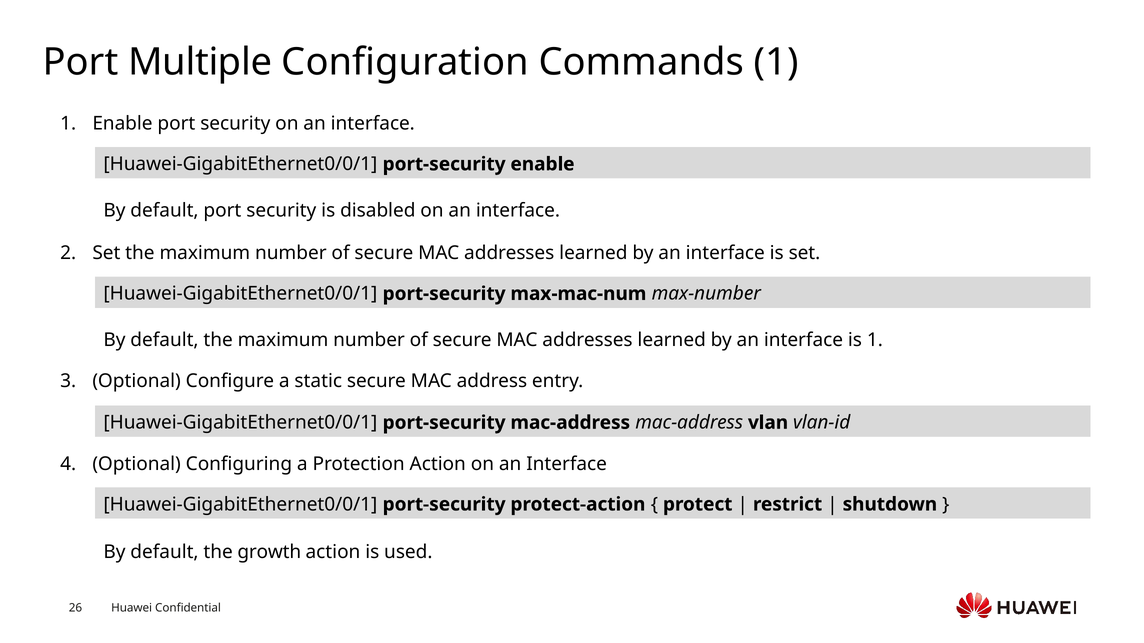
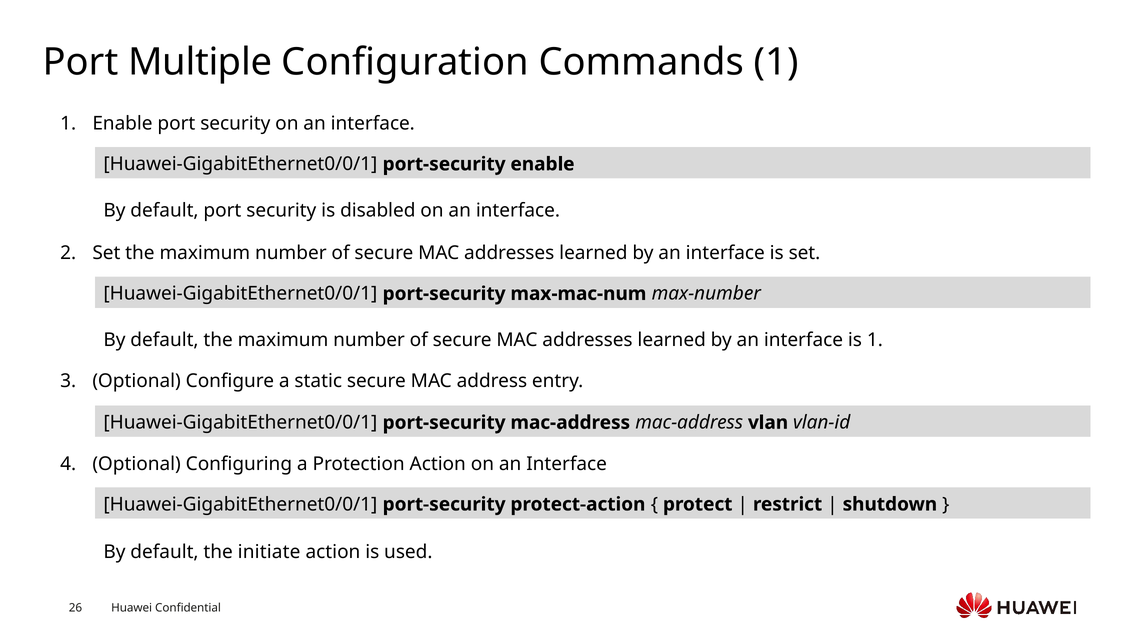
growth: growth -> initiate
